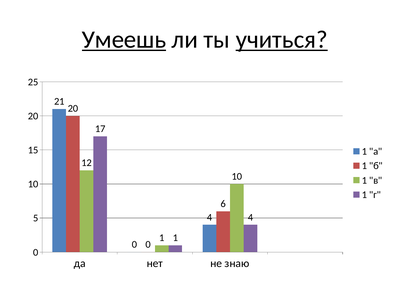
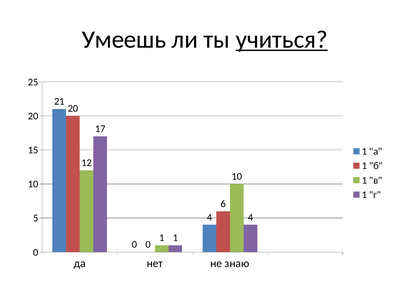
Умеешь underline: present -> none
